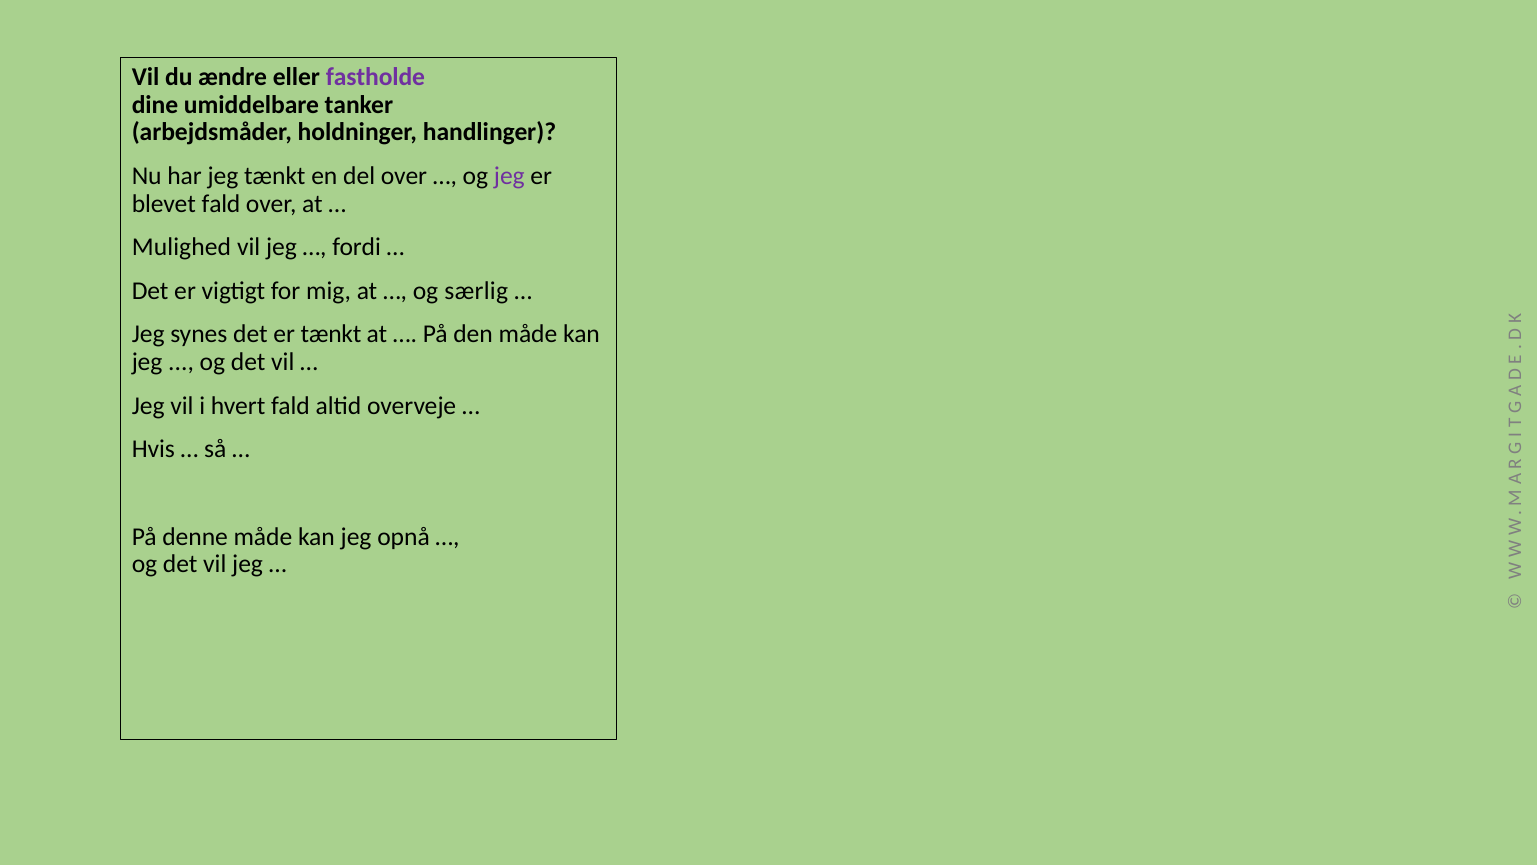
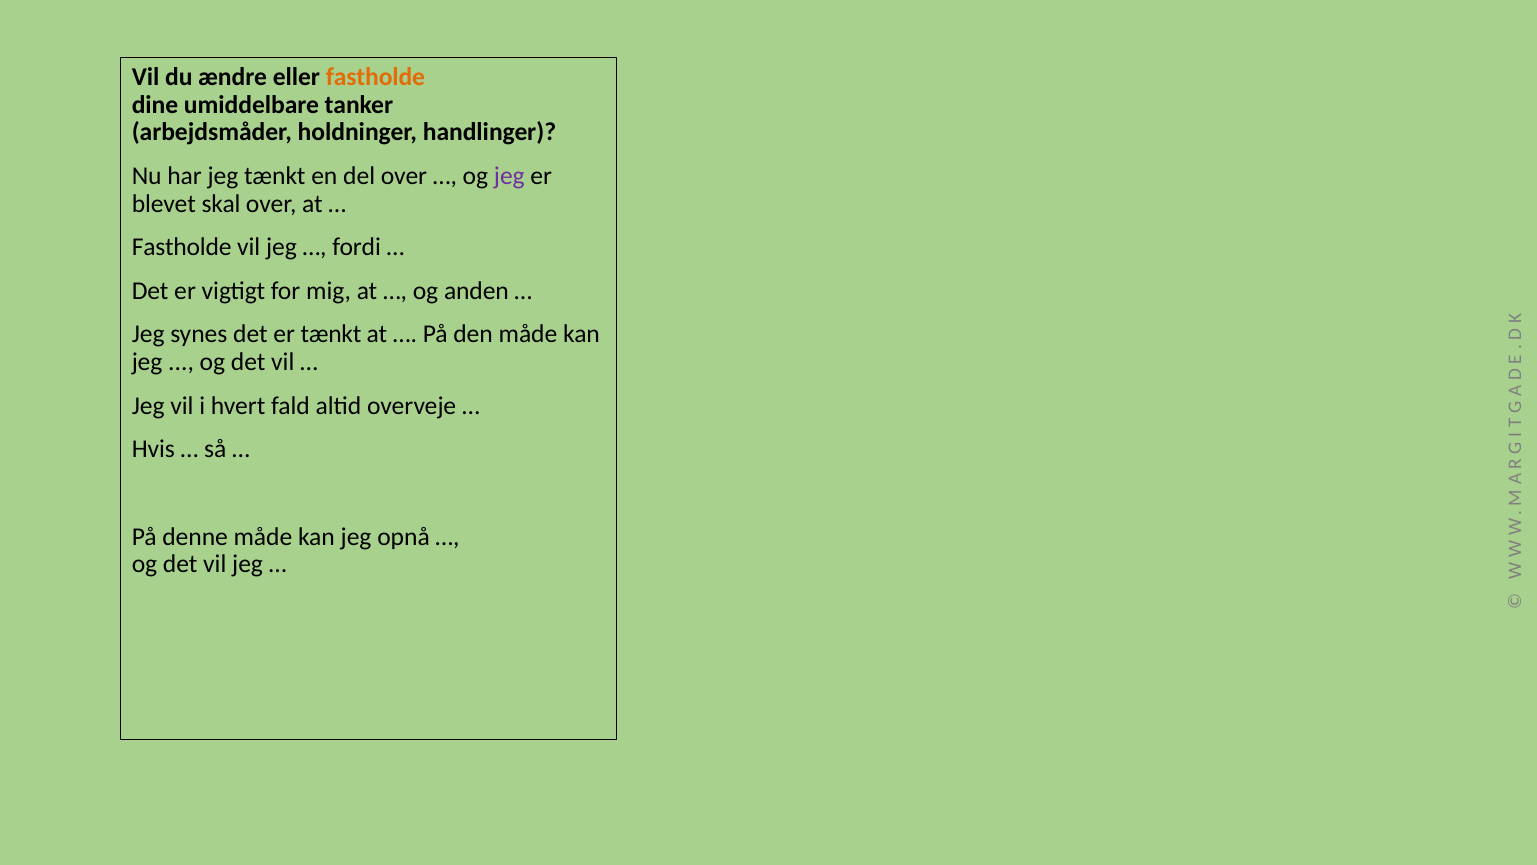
fastholde at (375, 77) colour: purple -> orange
blevet fald: fald -> skal
Mulighed at (181, 247): Mulighed -> Fastholde
særlig: særlig -> anden
